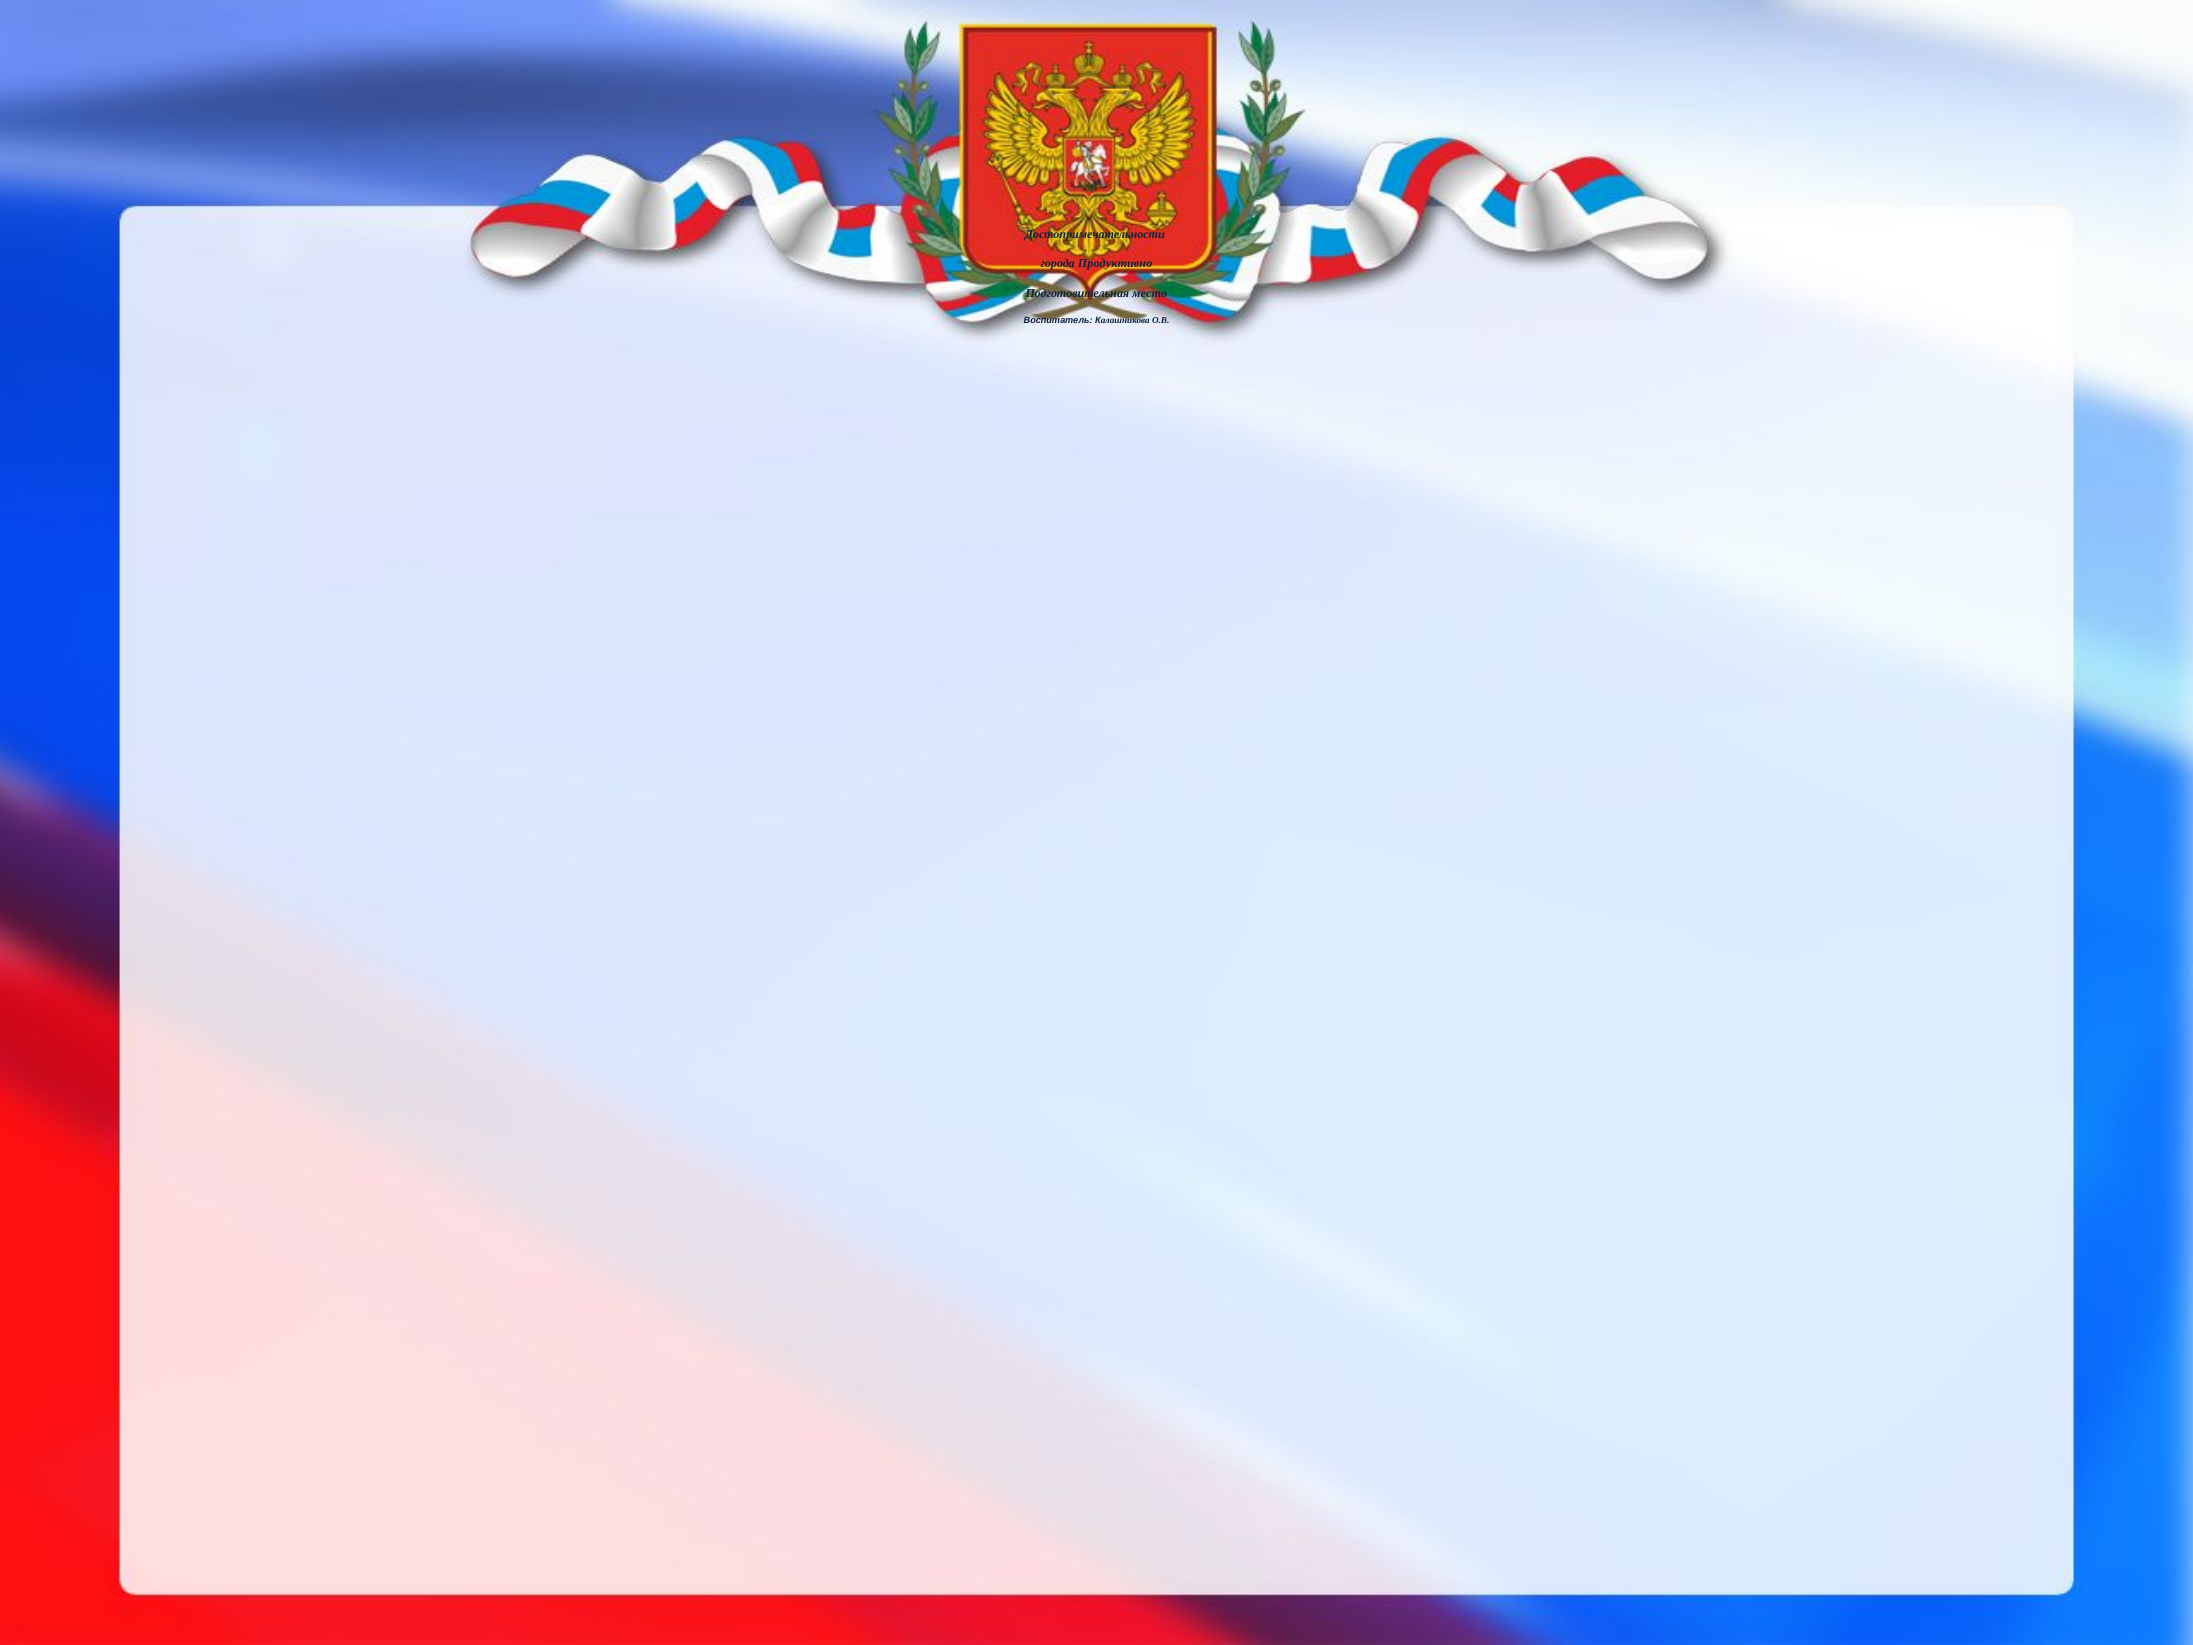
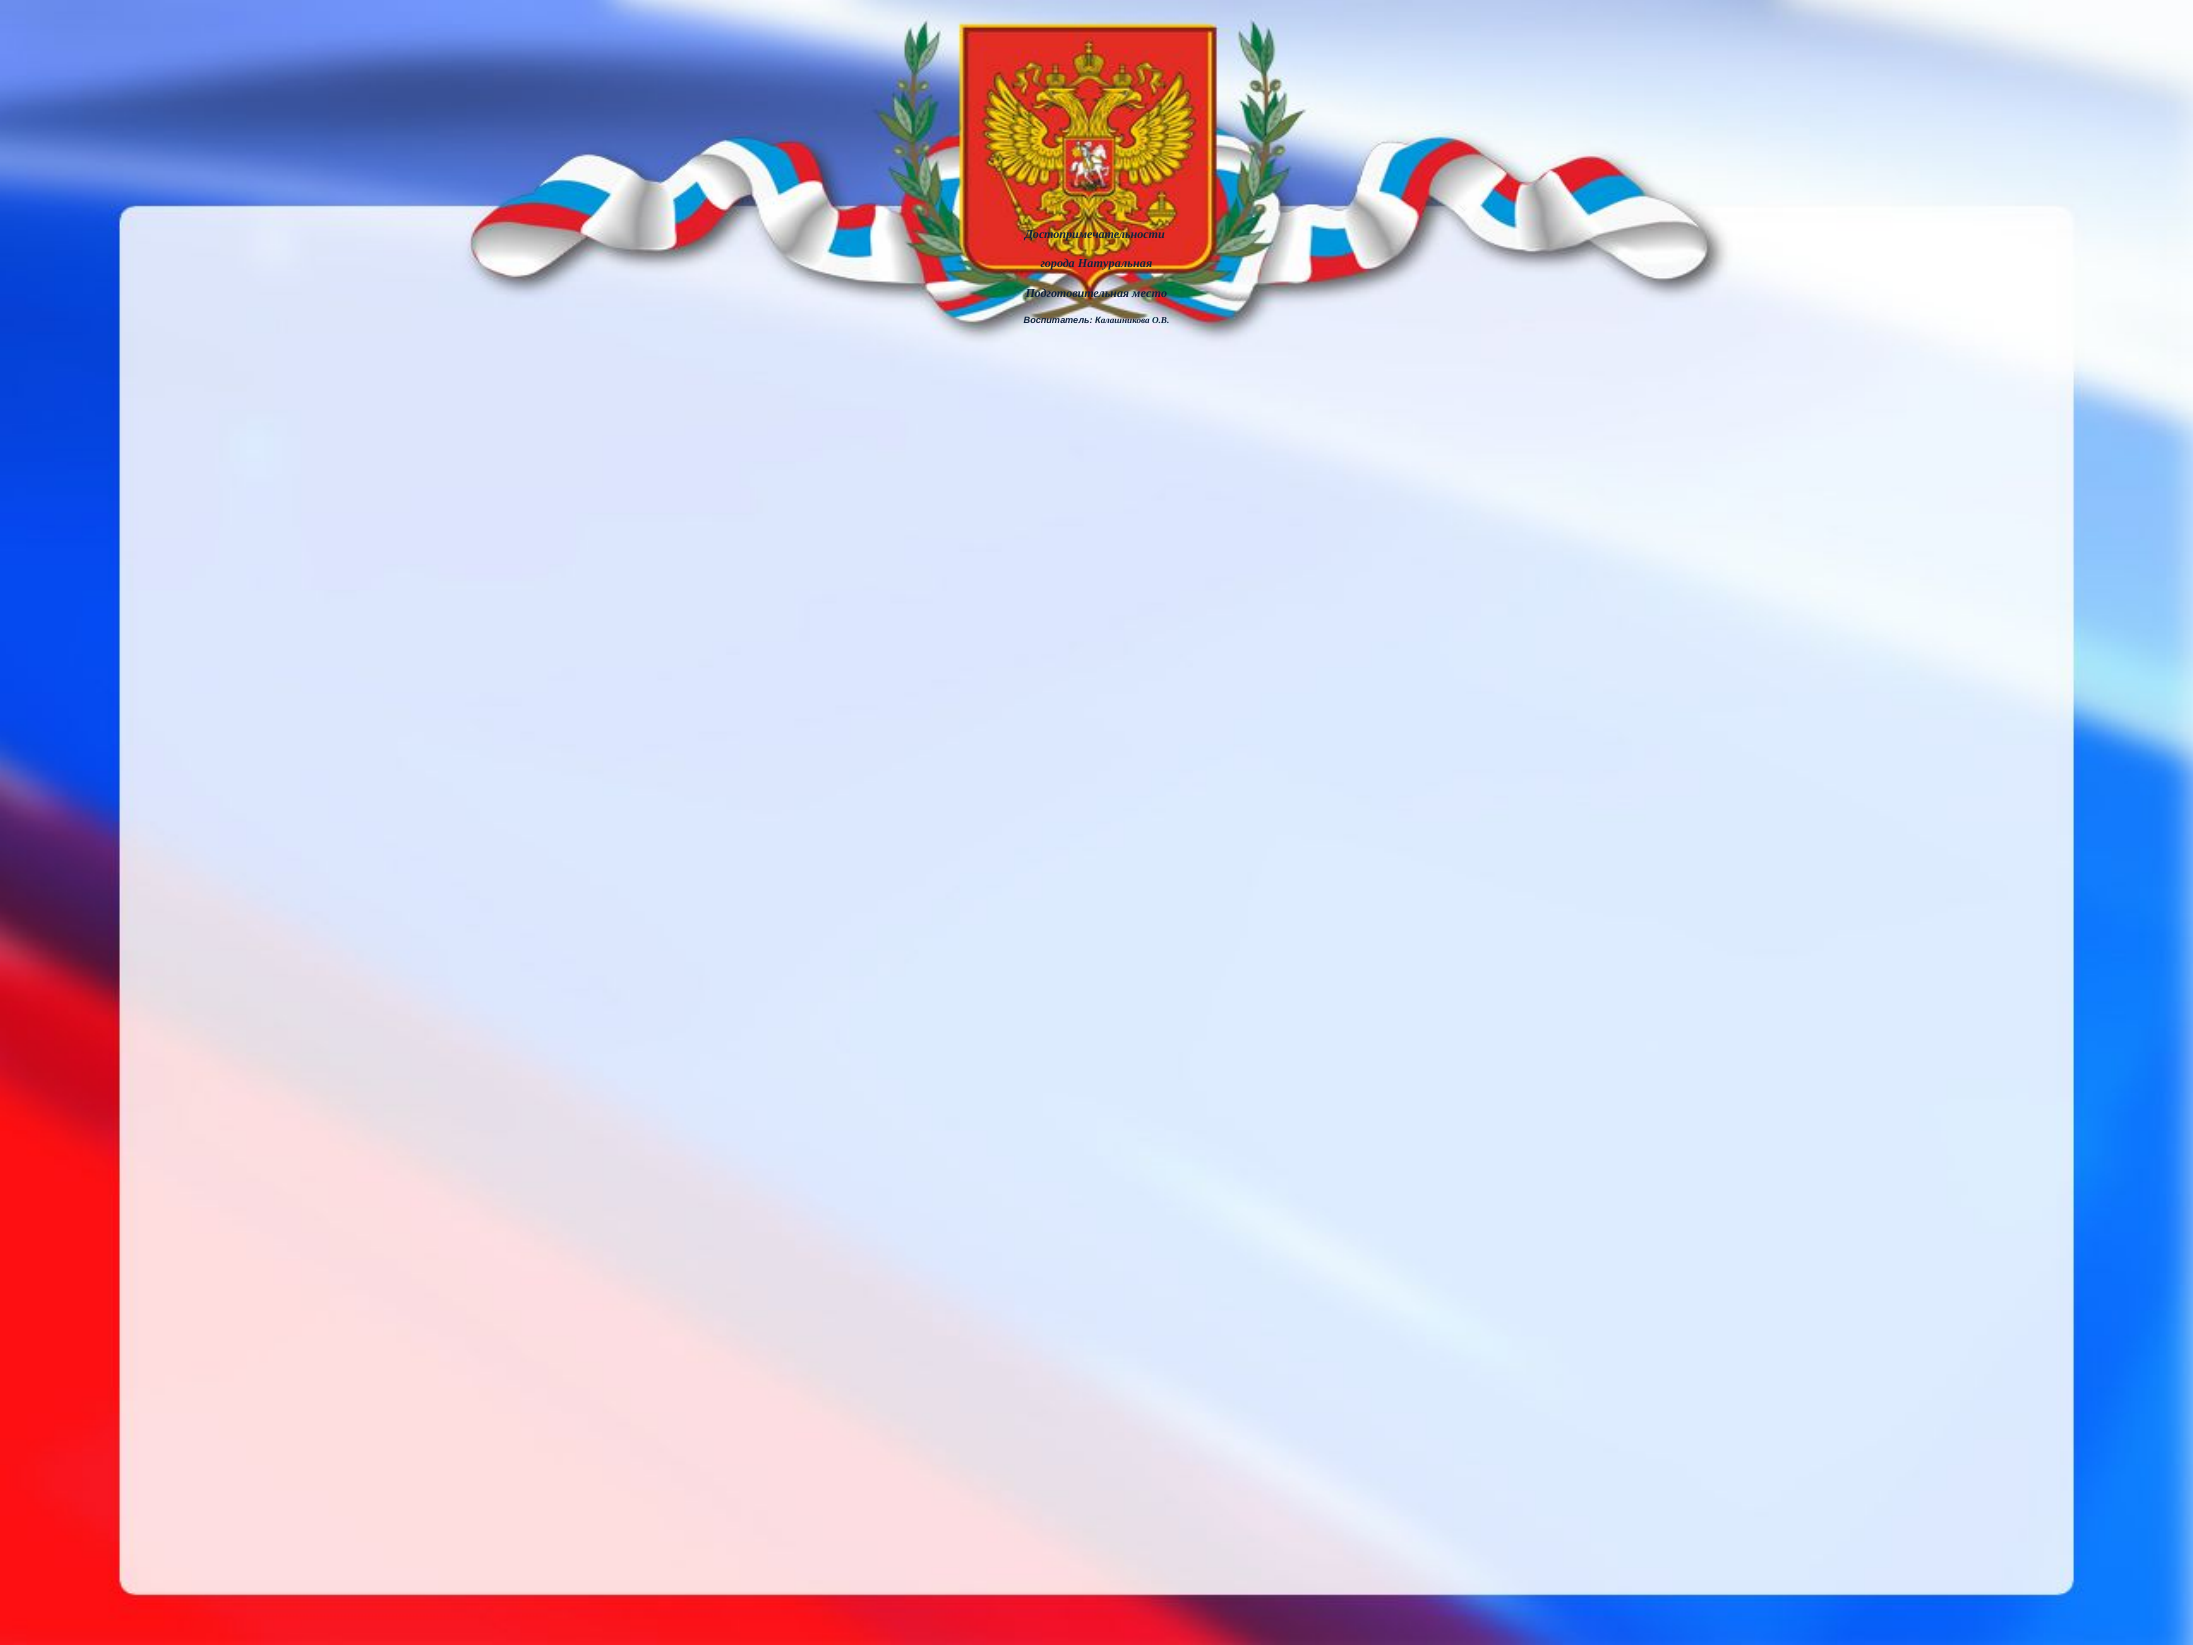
Продуктивно: Продуктивно -> Натуральная
